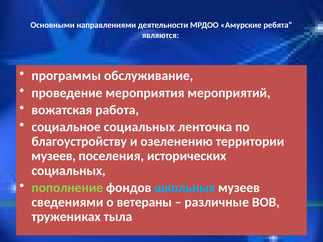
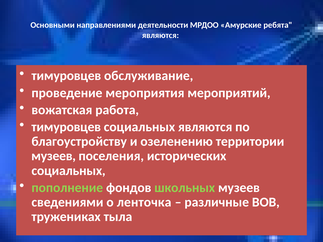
программы at (66, 76): программы -> тимуровцев
социальное at (66, 127): социальное -> тимуровцев
социальных ленточка: ленточка -> являются
школьных colour: light blue -> light green
ветераны: ветераны -> ленточка
